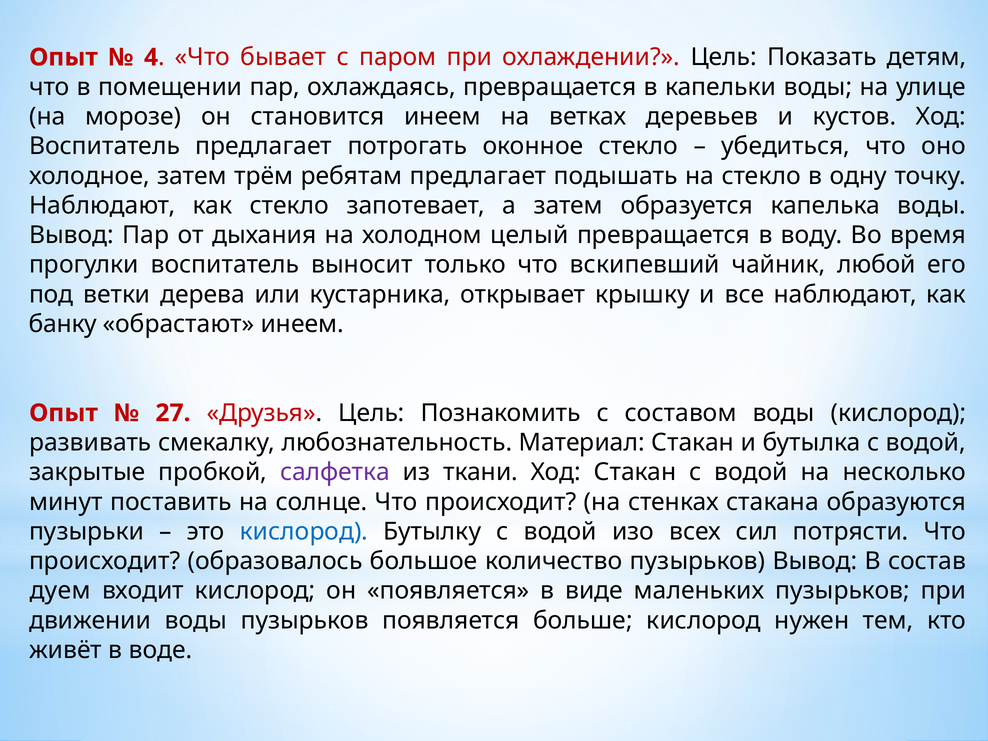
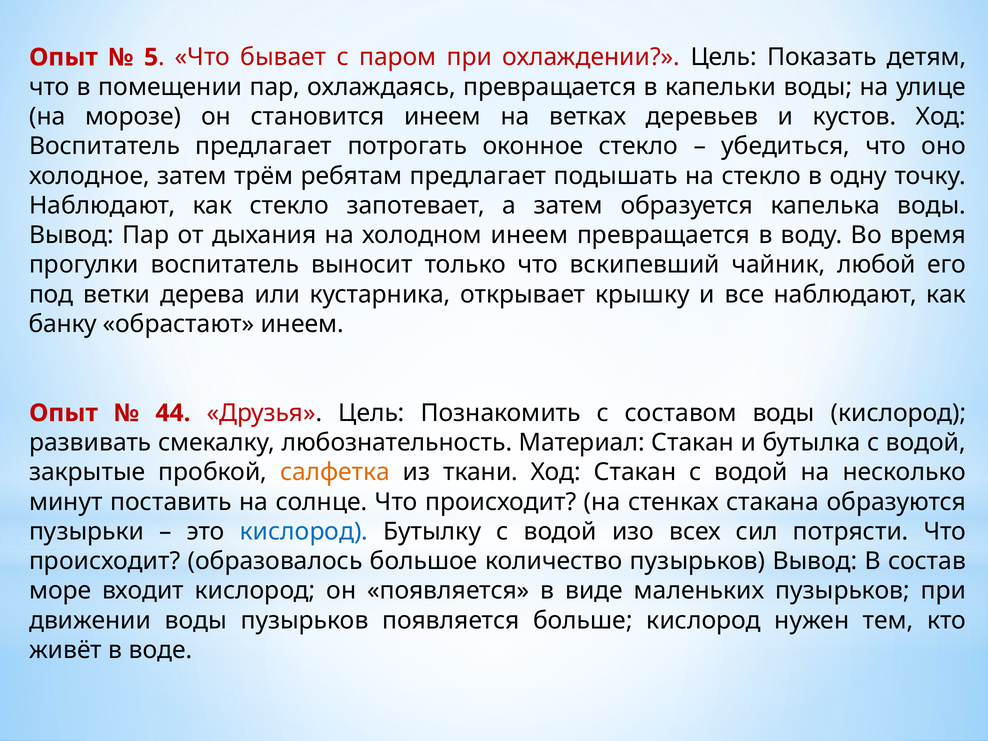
4: 4 -> 5
холодном целый: целый -> инеем
27: 27 -> 44
салфетка colour: purple -> orange
дуем: дуем -> море
